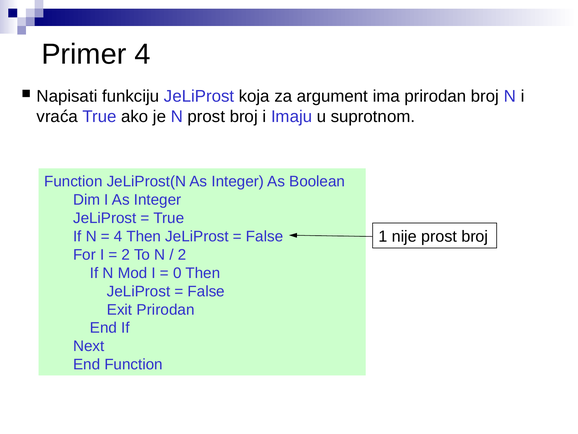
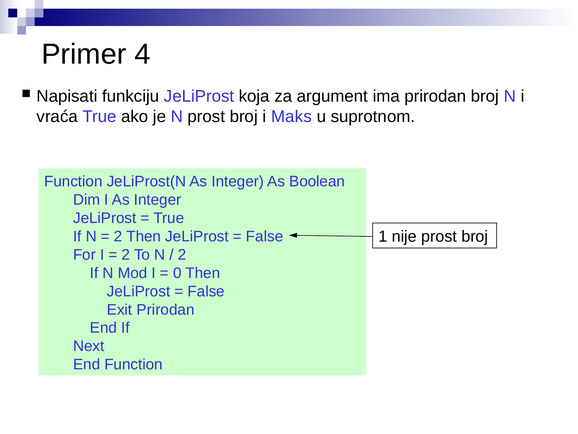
Imaju: Imaju -> Maks
4 at (118, 236): 4 -> 2
